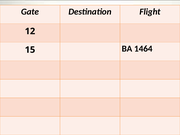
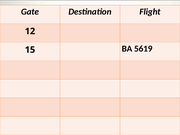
1464: 1464 -> 5619
